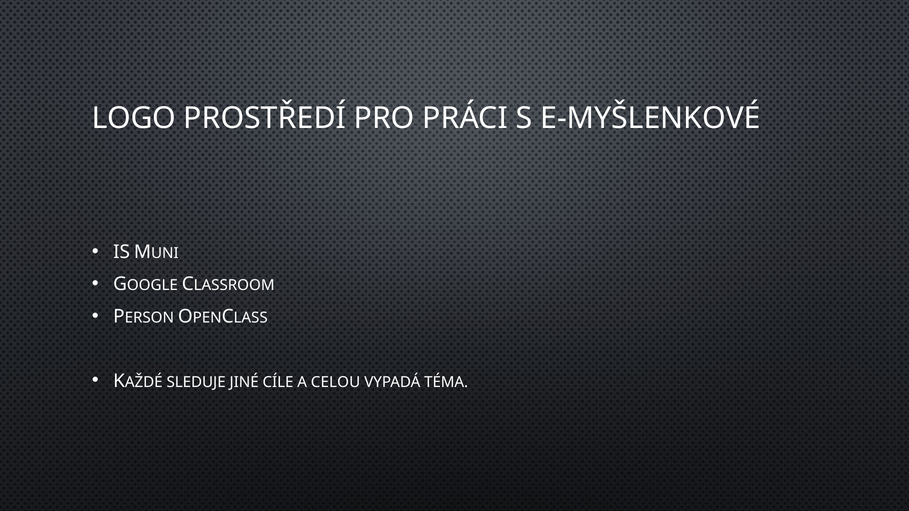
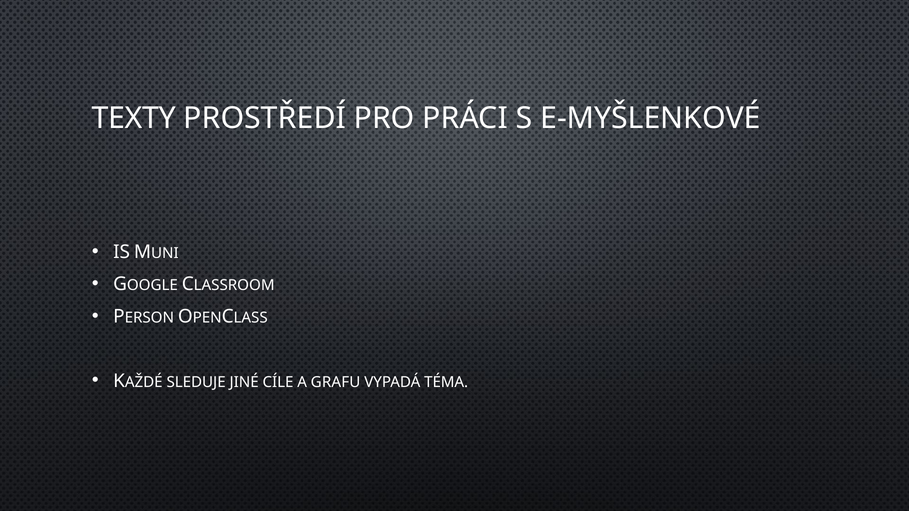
LOGO: LOGO -> TEXTY
CELOU: CELOU -> GRAFU
